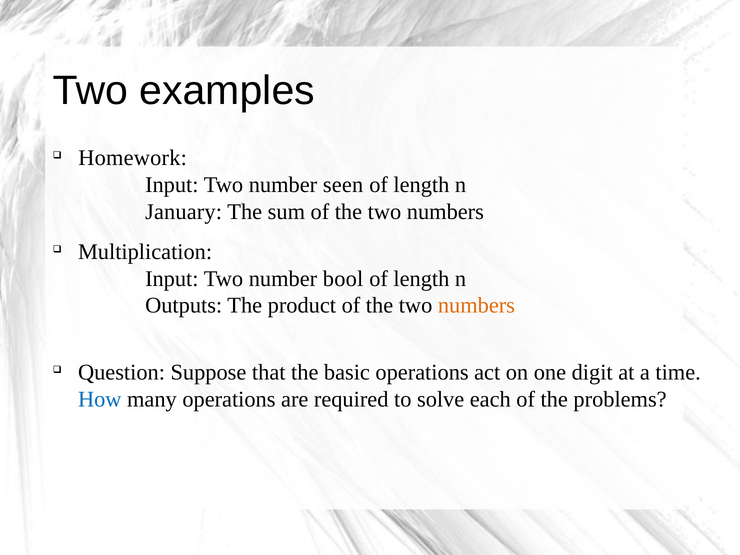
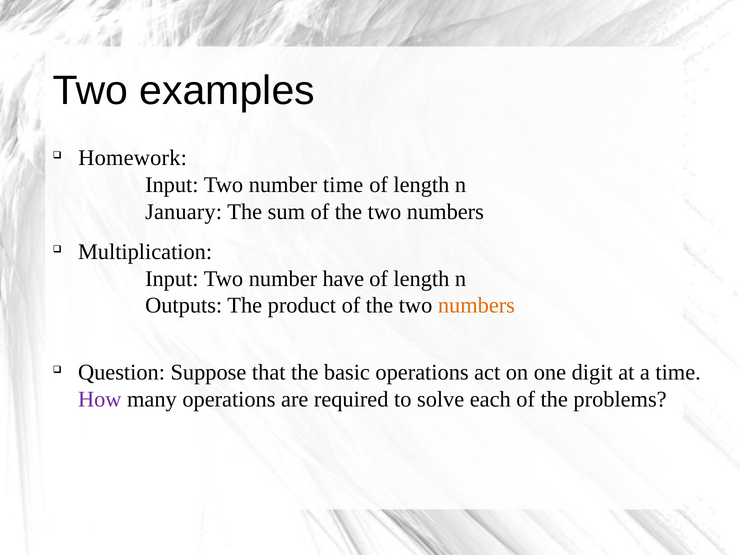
number seen: seen -> time
bool: bool -> have
How colour: blue -> purple
